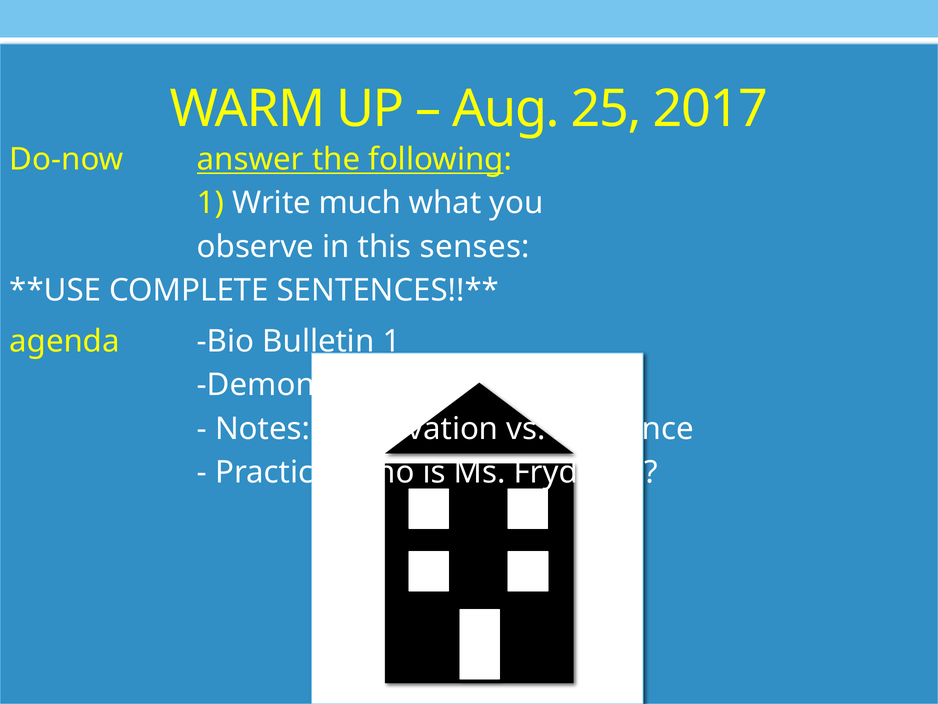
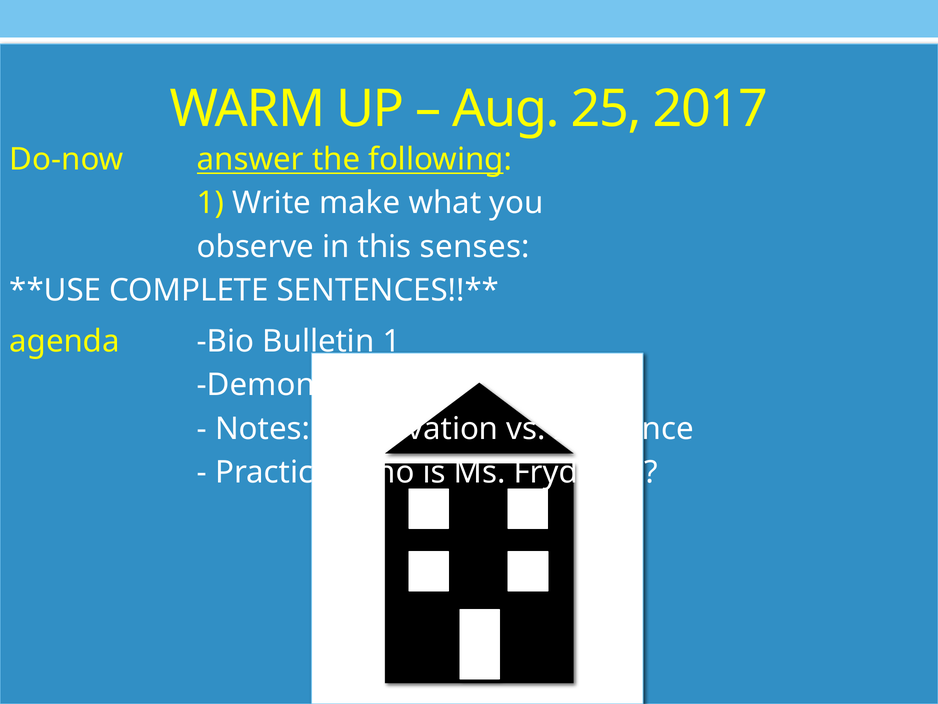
much: much -> make
